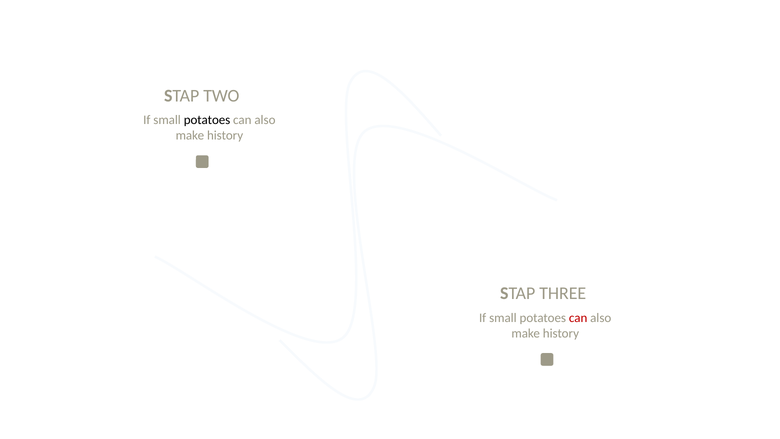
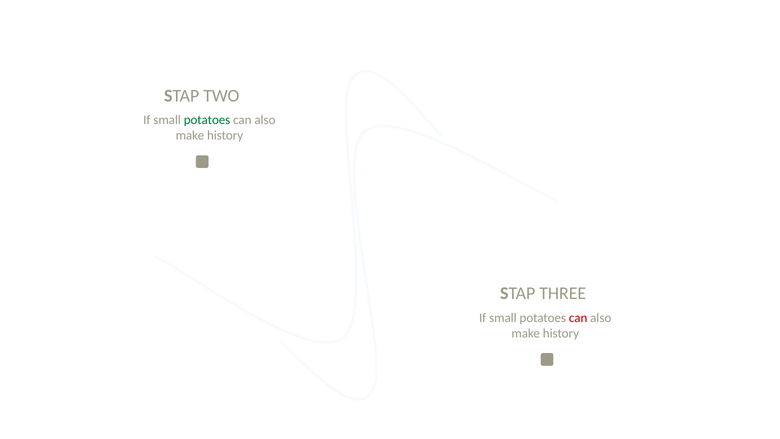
potatoes at (207, 120) colour: black -> green
